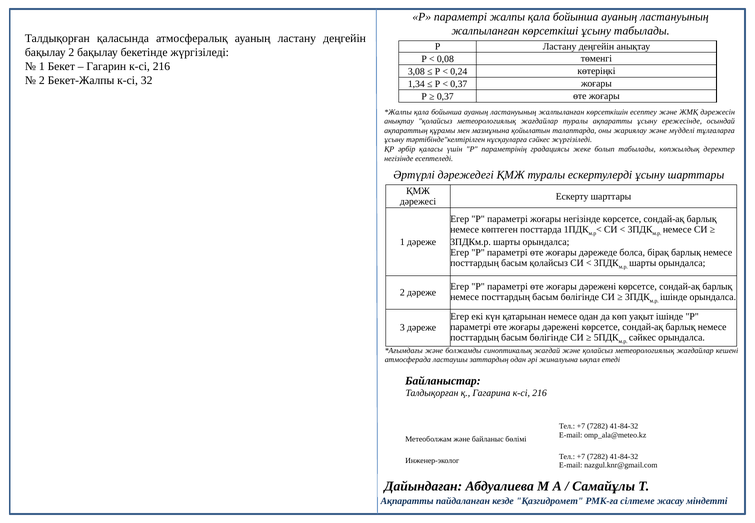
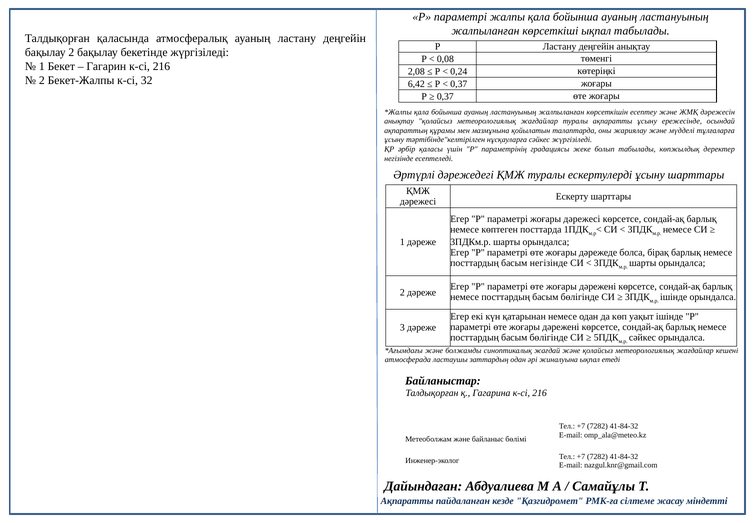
көрсеткіші ұсыну: ұсыну -> ықпал
3,08: 3,08 -> 2,08
1,34: 1,34 -> 6,42
жоғары негізінде: негізінде -> дәрежесі
басым қолайсыз: қолайсыз -> негізінде
